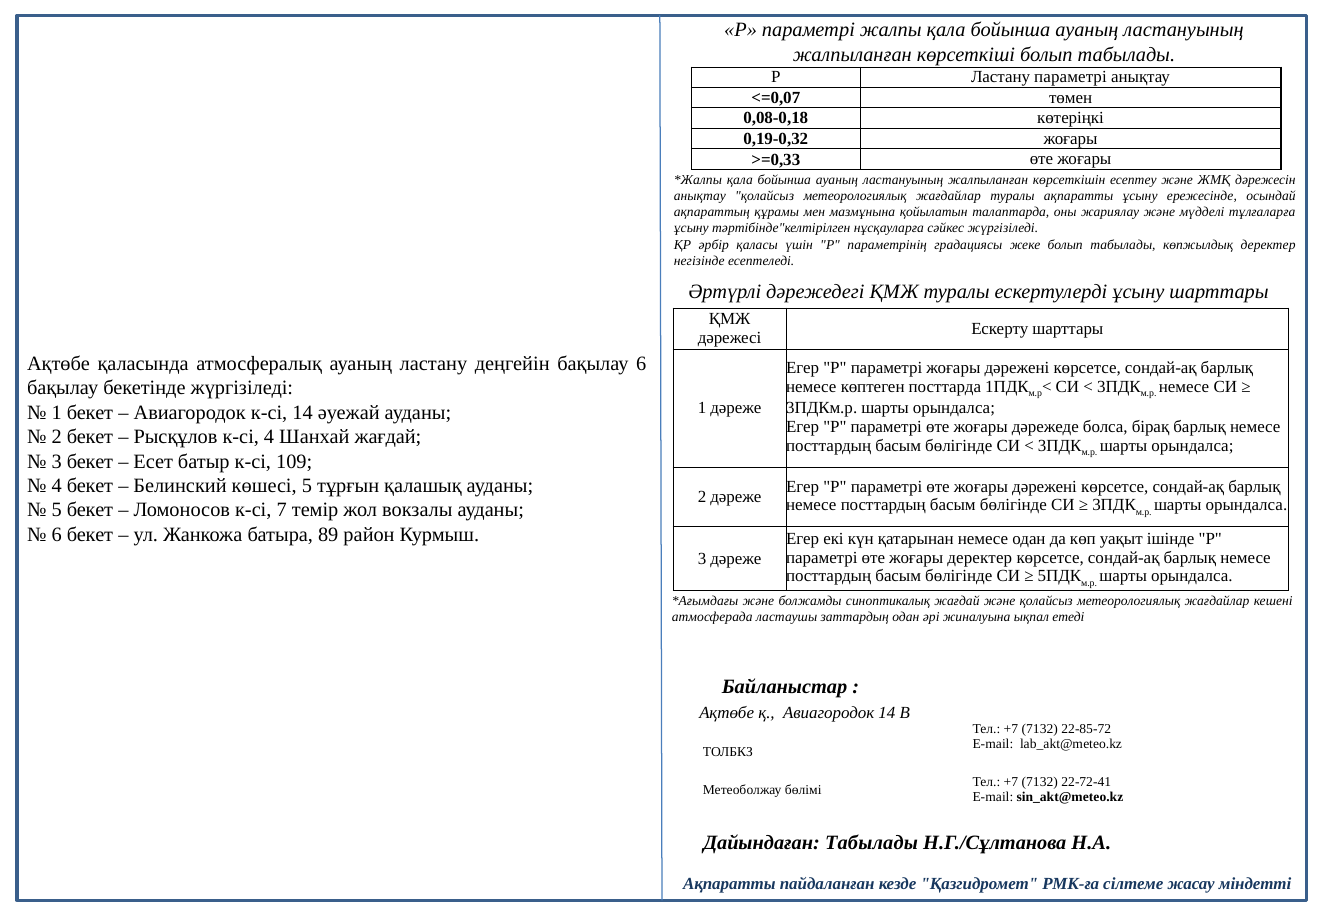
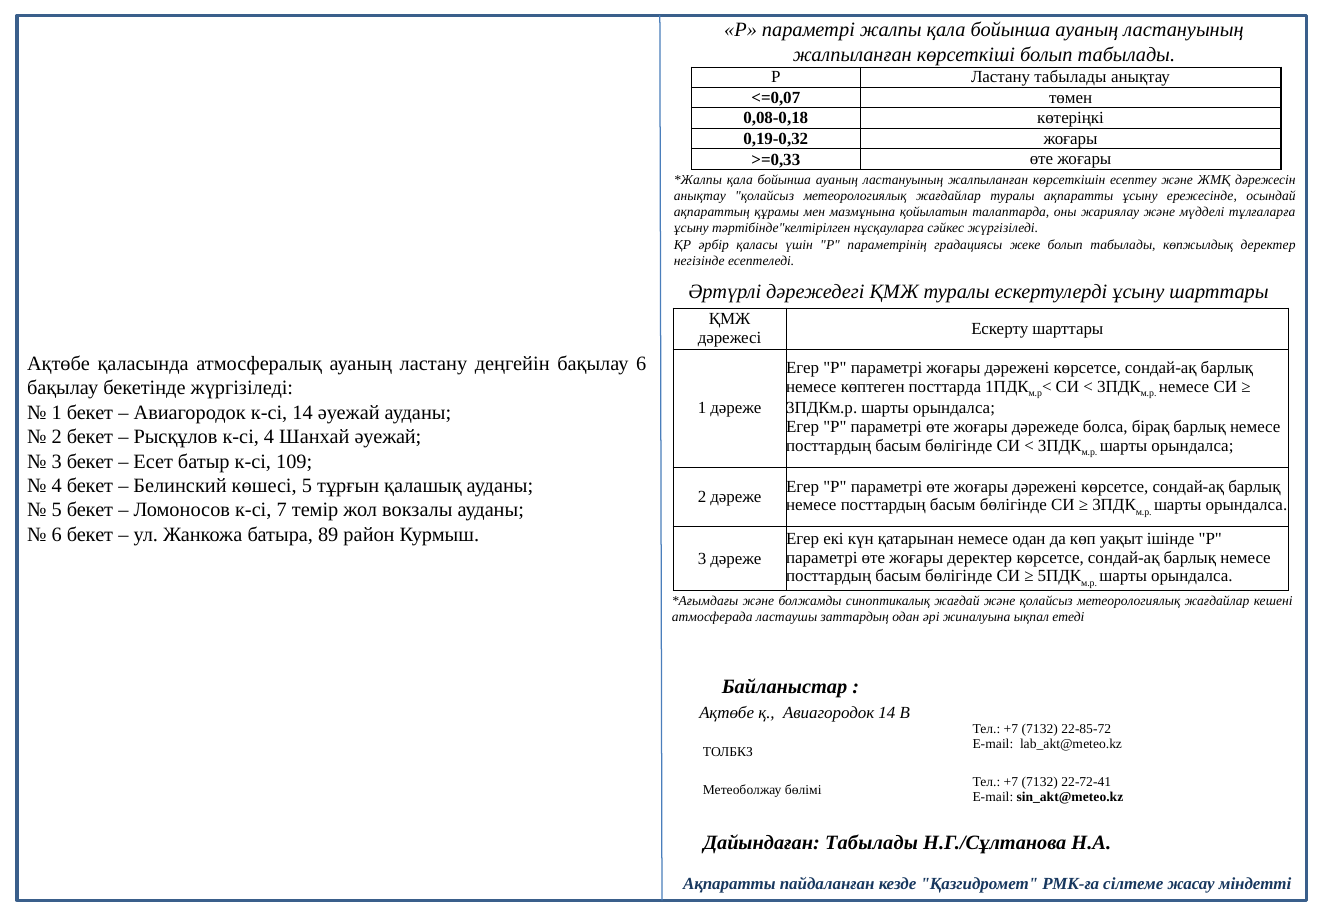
Ластану параметрі: параметрі -> табылады
Шанхай жағдай: жағдай -> әуежай
